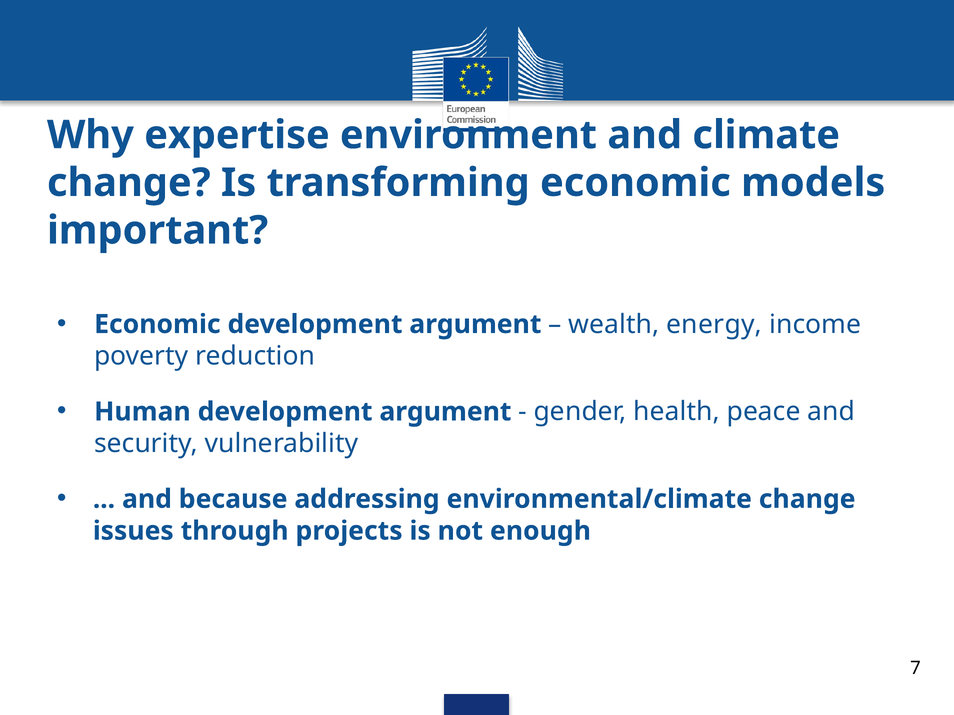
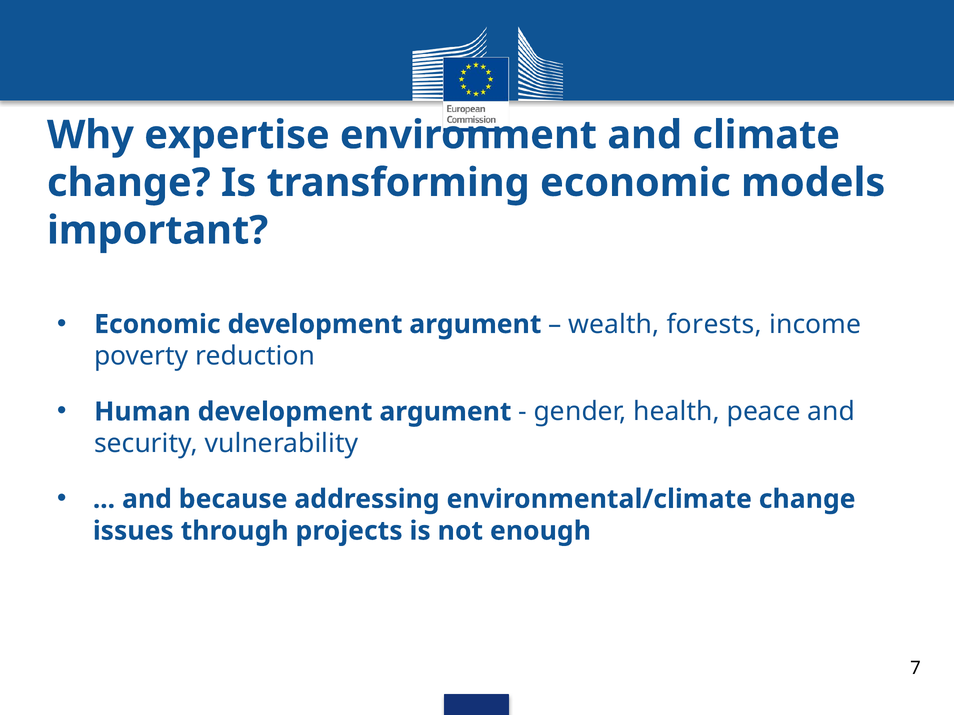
energy: energy -> forests
